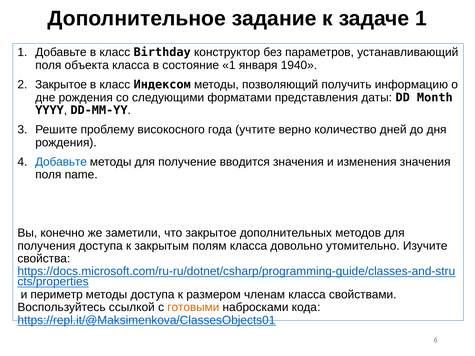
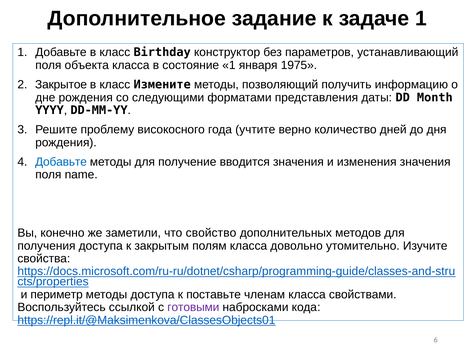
1940: 1940 -> 1975
Индексом: Индексом -> Измените
что закрытое: закрытое -> свойство
размером: размером -> поставьте
готовыми colour: orange -> purple
